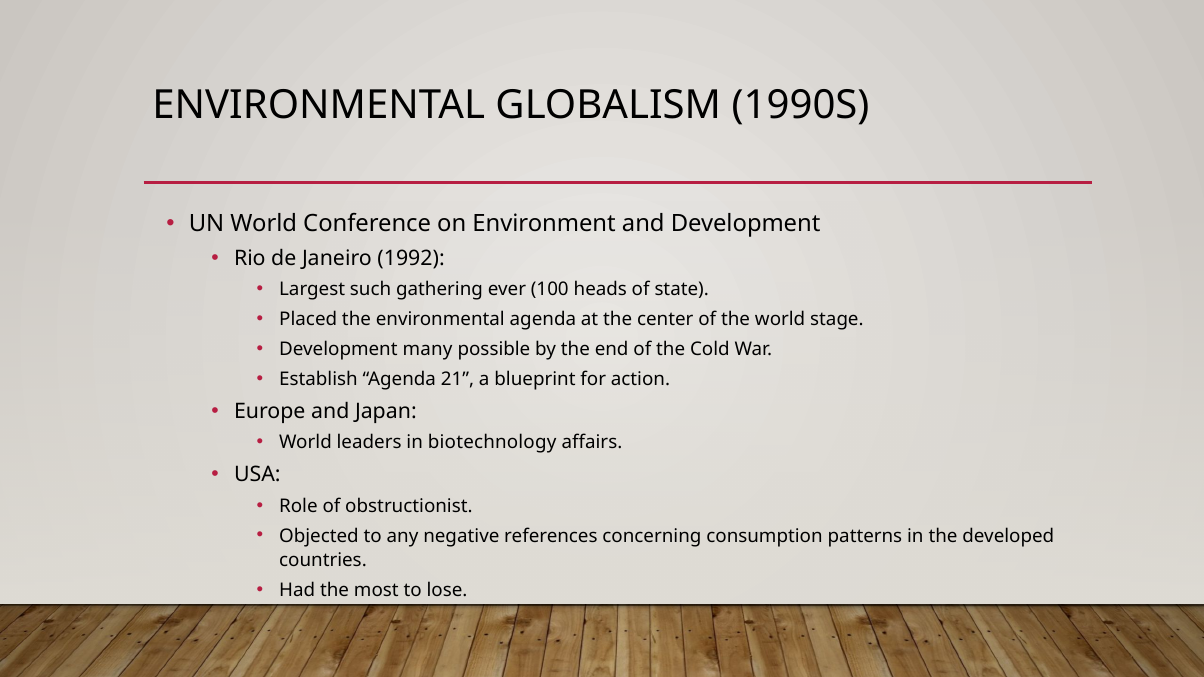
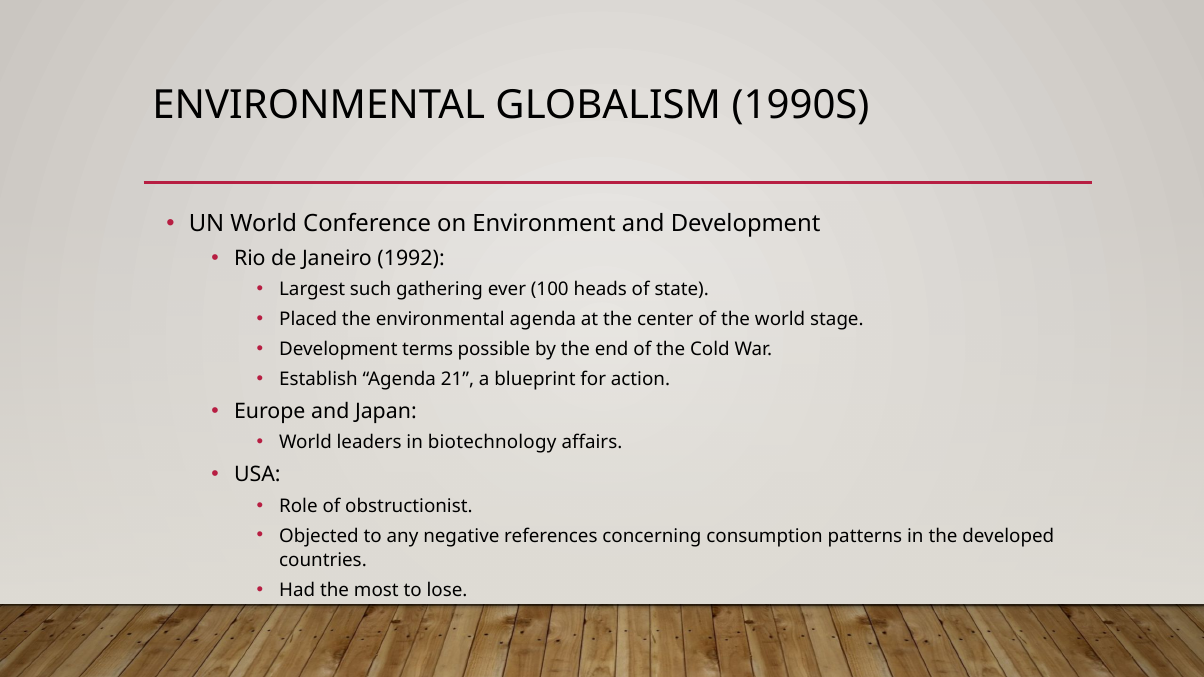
many: many -> terms
